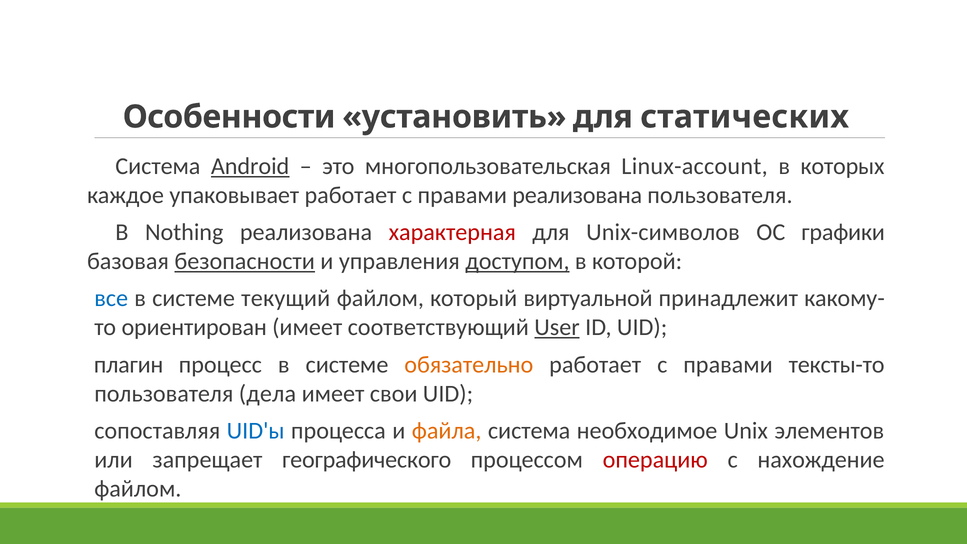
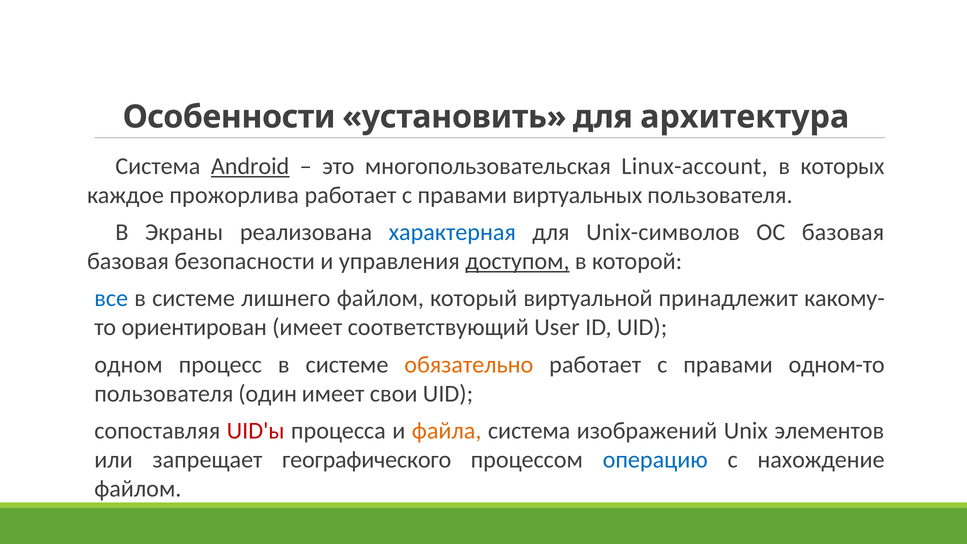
статических: статических -> архитектура
упаковывает: упаковывает -> прожорлива
правами реализована: реализована -> виртуальных
Nothing: Nothing -> Экраны
характерная colour: red -> blue
ОС графики: графики -> базовая
безопасности underline: present -> none
текущий: текущий -> лишнего
User underline: present -> none
плагин: плагин -> одном
тексты-то: тексты-то -> одном-то
дела: дела -> один
UID'ы colour: blue -> red
необходимое: необходимое -> изображений
операцию colour: red -> blue
